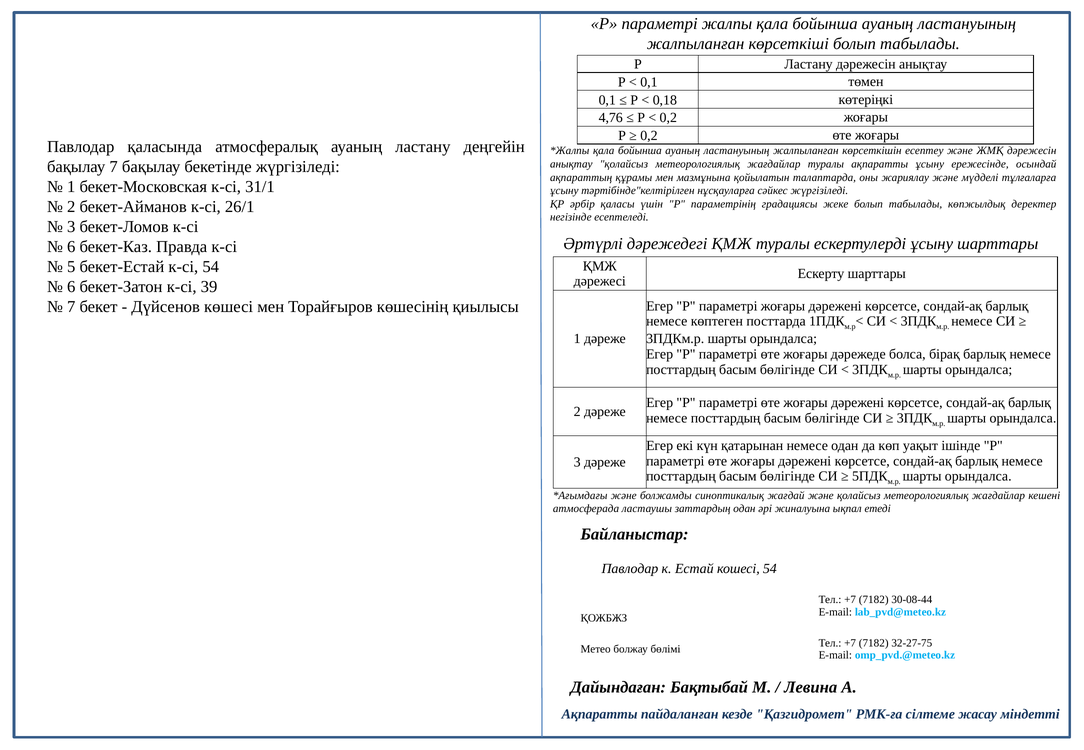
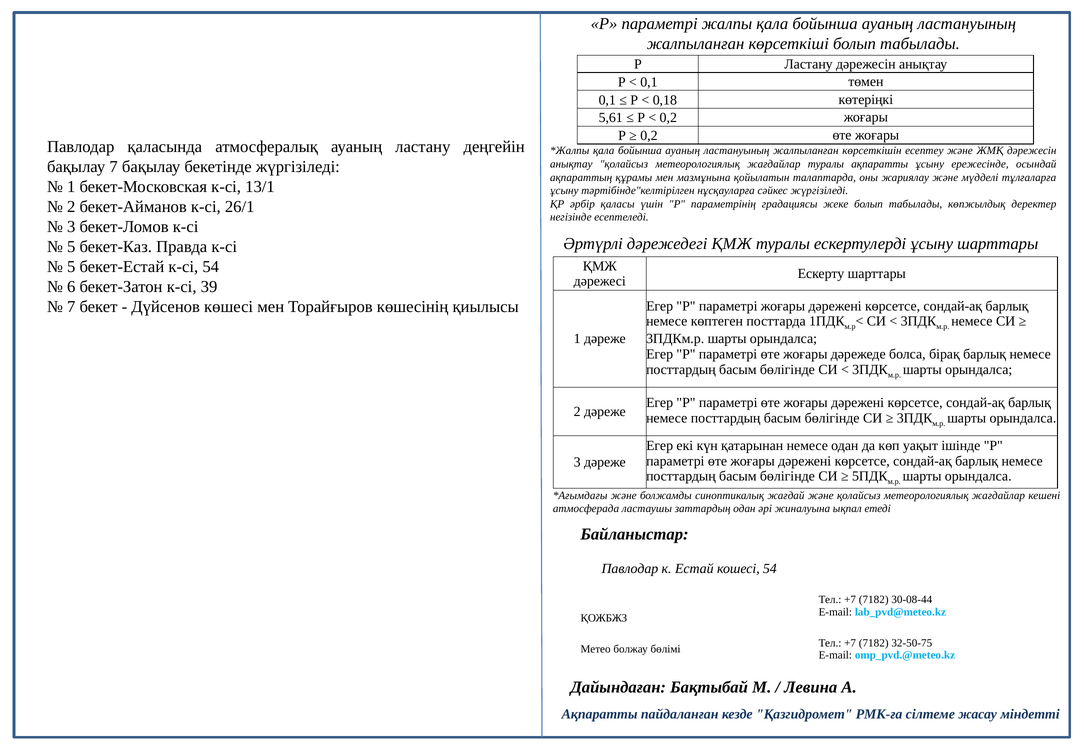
4,76: 4,76 -> 5,61
31/1: 31/1 -> 13/1
6 at (71, 247): 6 -> 5
32-27-75: 32-27-75 -> 32-50-75
